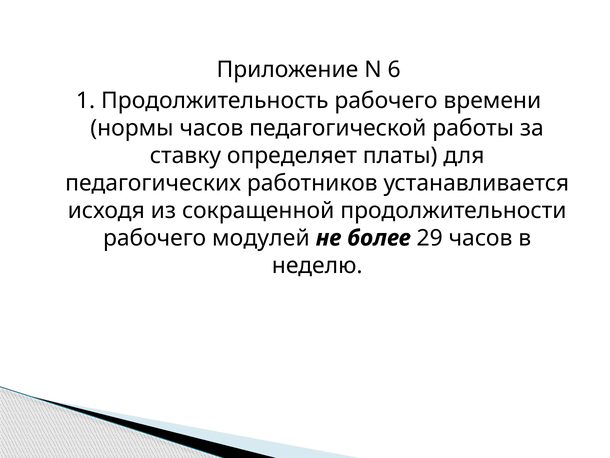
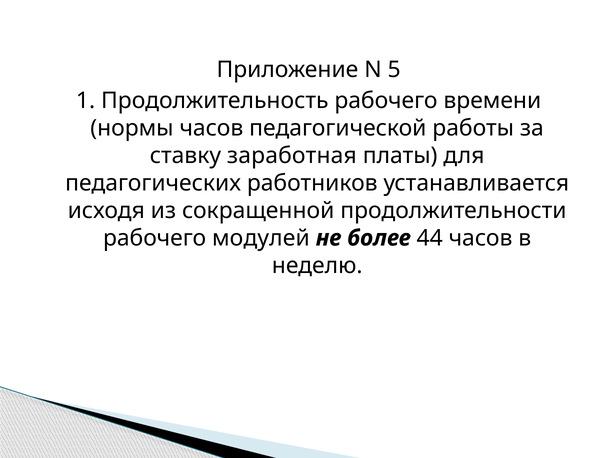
6: 6 -> 5
определяет: определяет -> заработная
29: 29 -> 44
